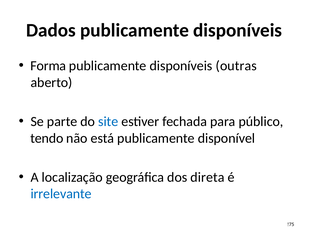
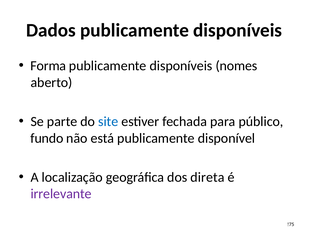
outras: outras -> nomes
tendo: tendo -> fundo
irrelevante colour: blue -> purple
